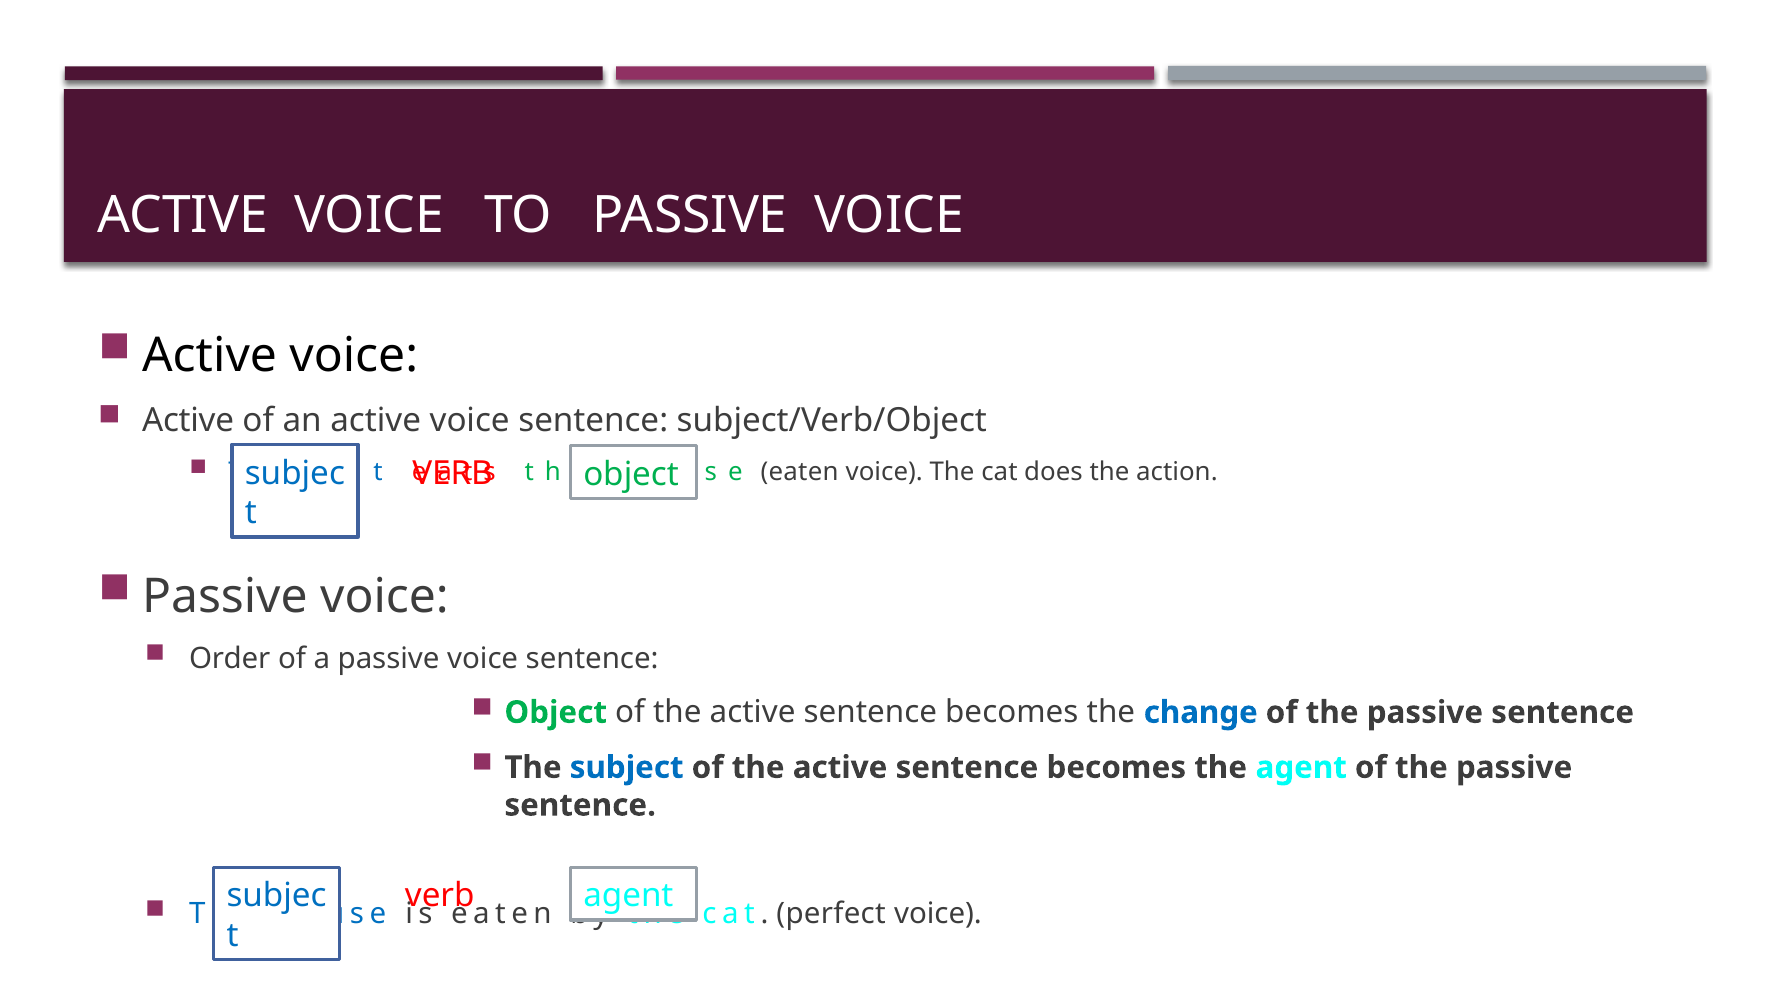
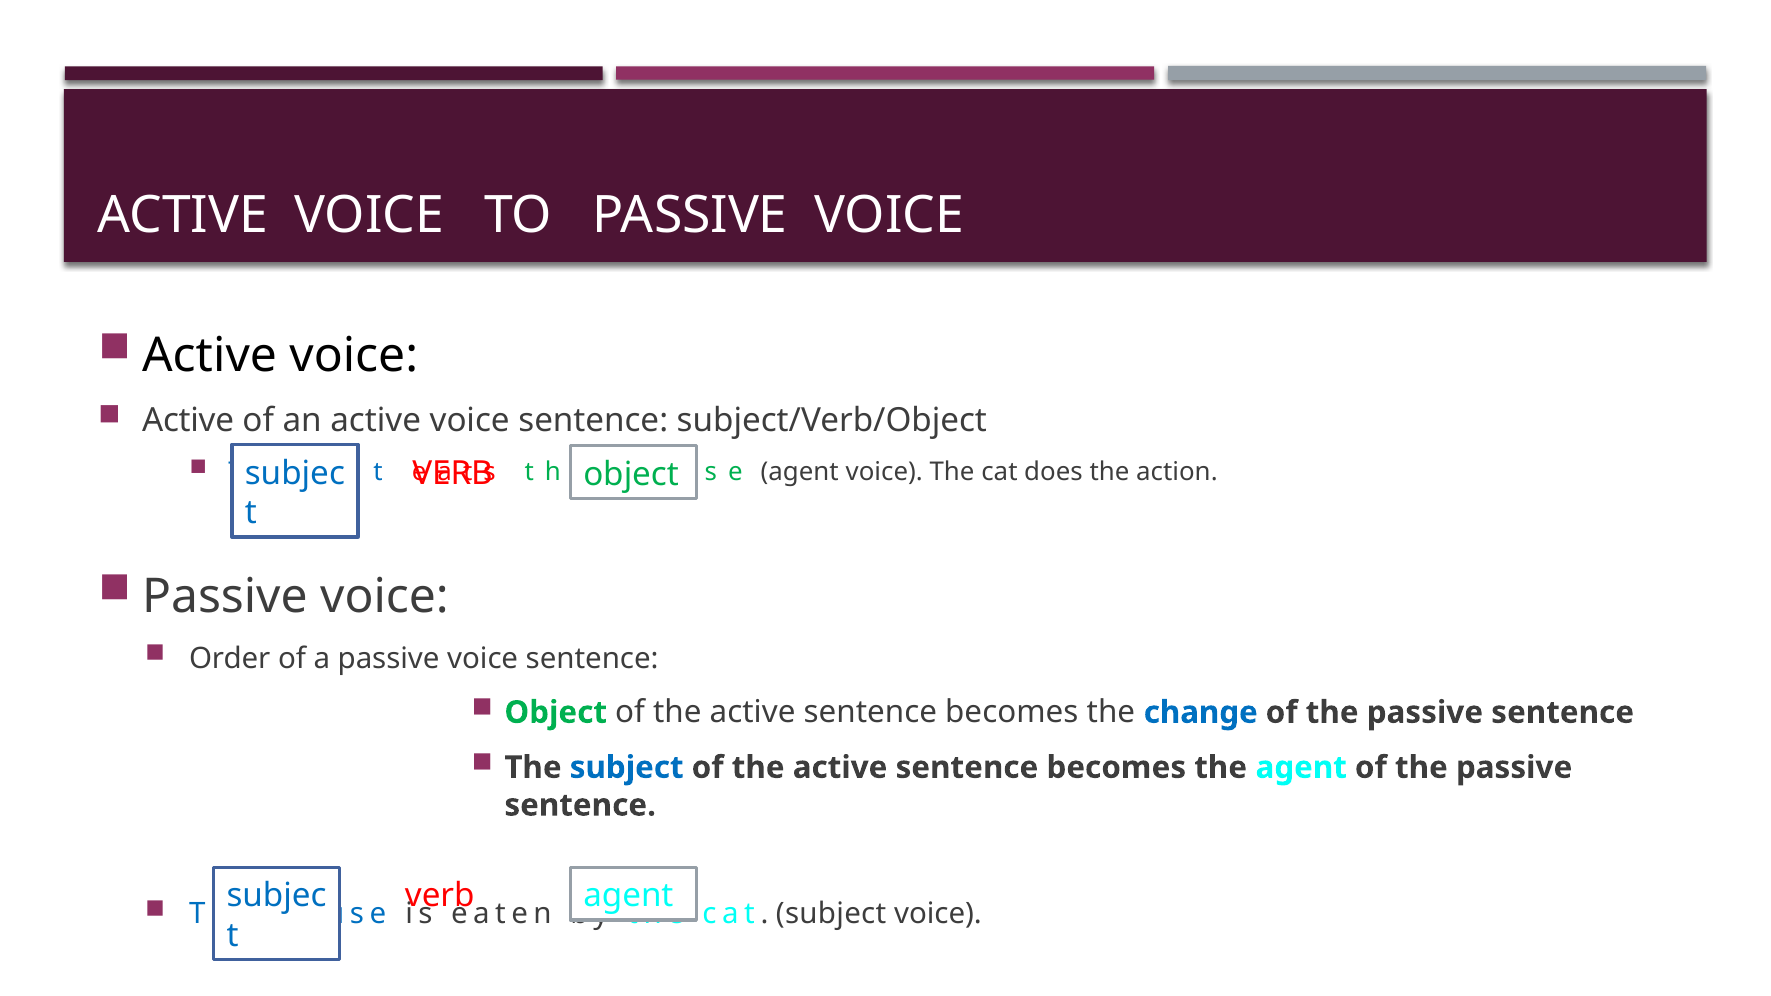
eaten at (800, 472): eaten -> agent
cat perfect: perfect -> subject
